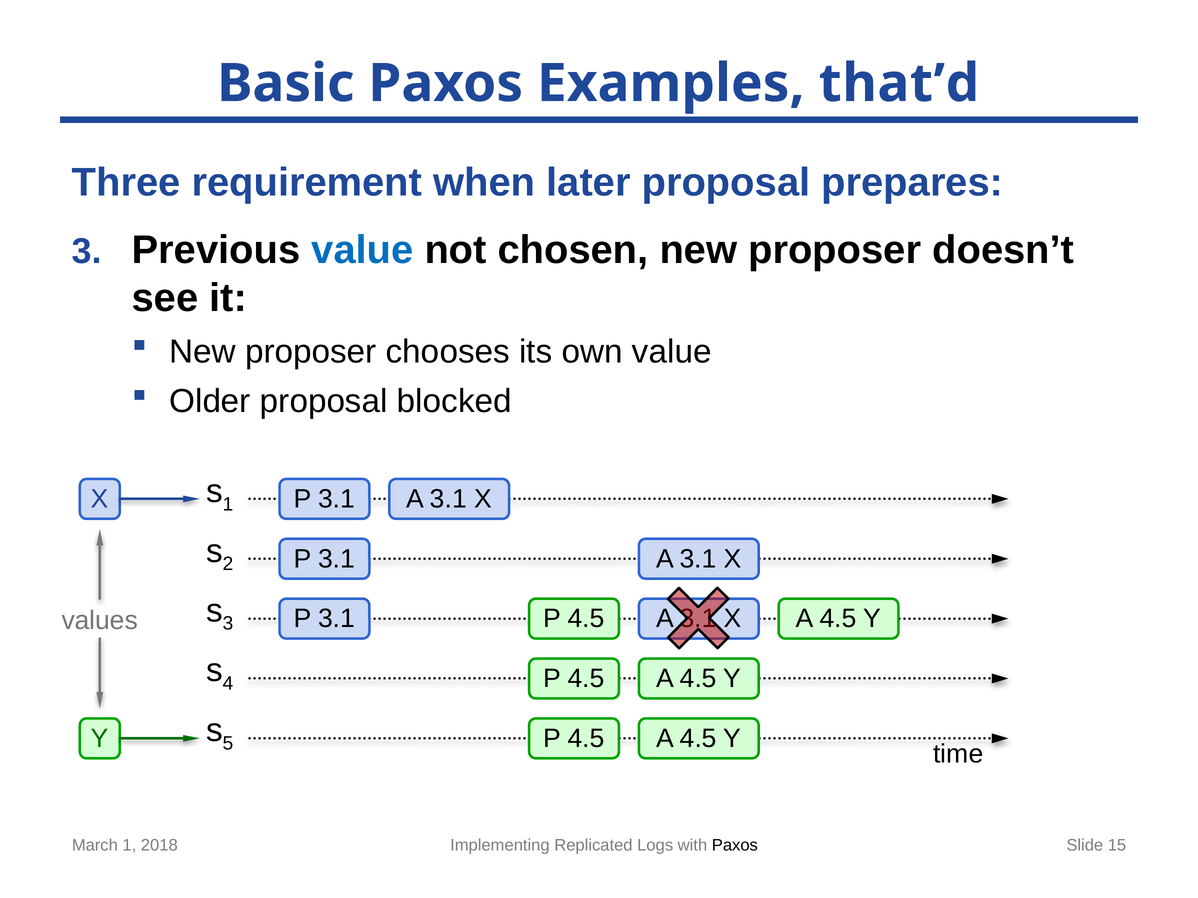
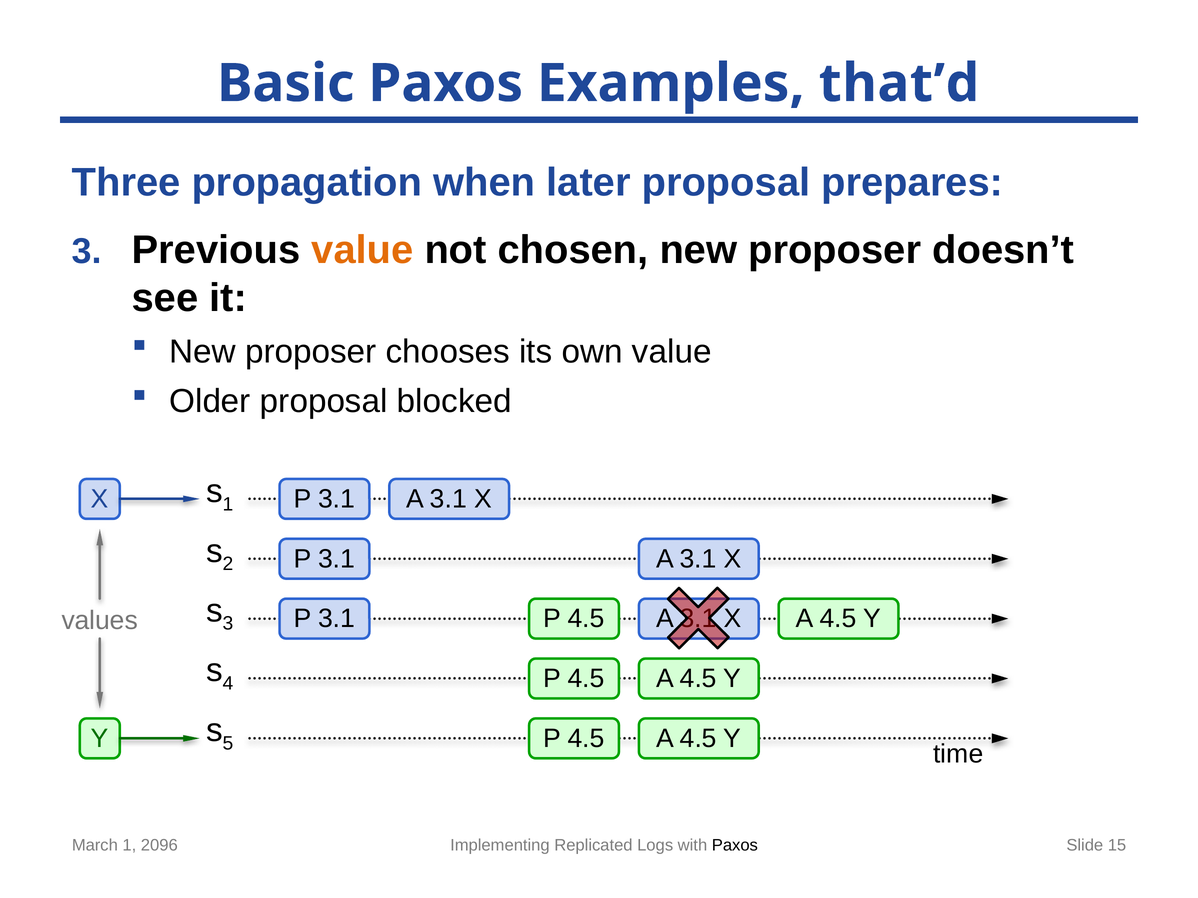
requirement: requirement -> propagation
value at (362, 250) colour: blue -> orange
2018: 2018 -> 2096
